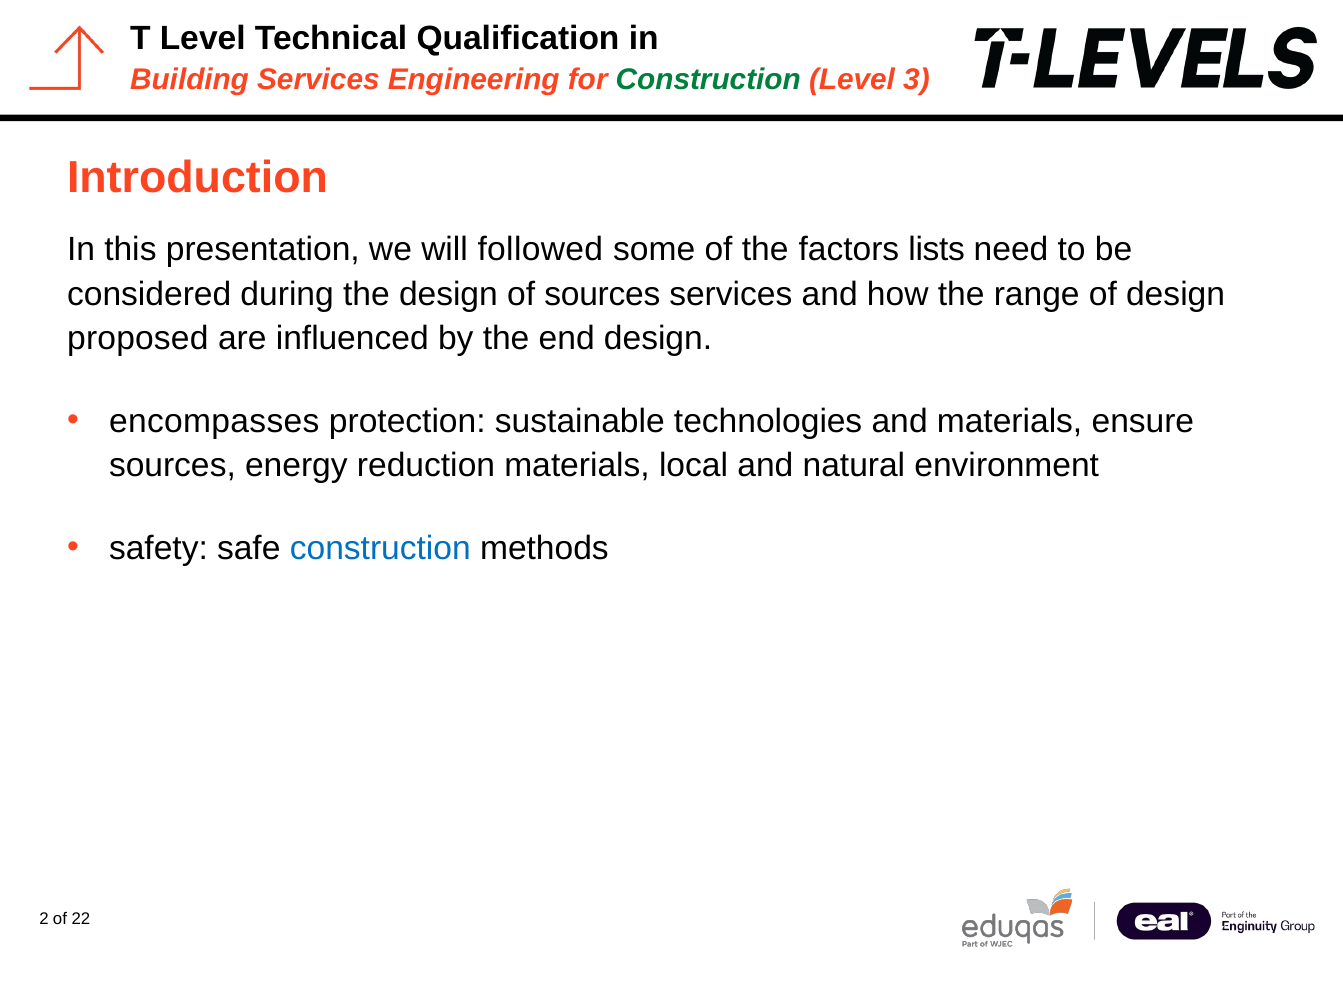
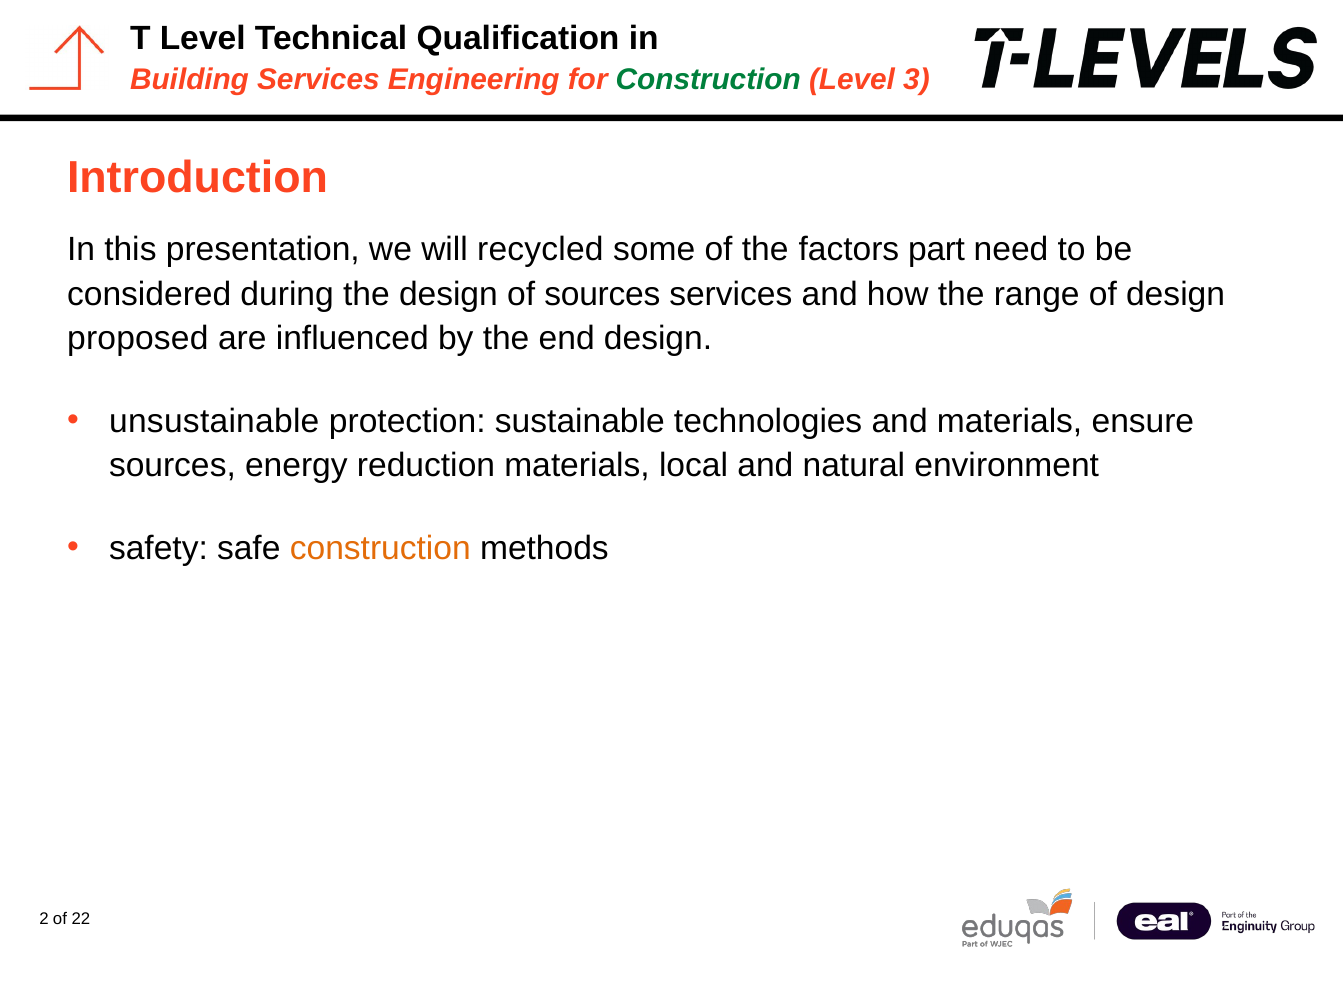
followed: followed -> recycled
lists: lists -> part
encompasses: encompasses -> unsustainable
construction at (380, 548) colour: blue -> orange
